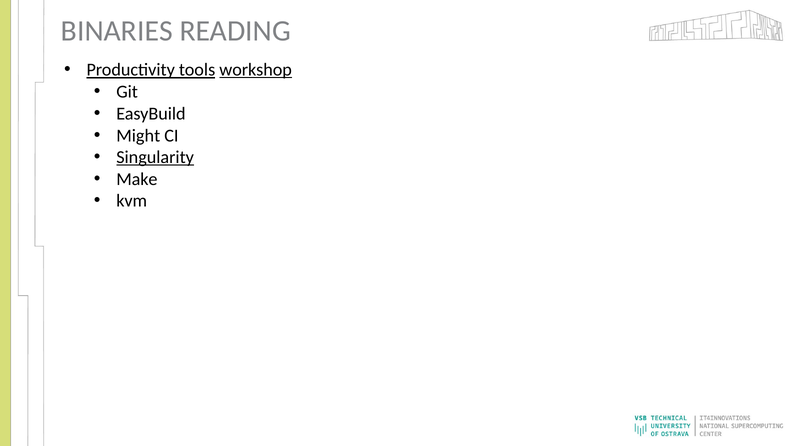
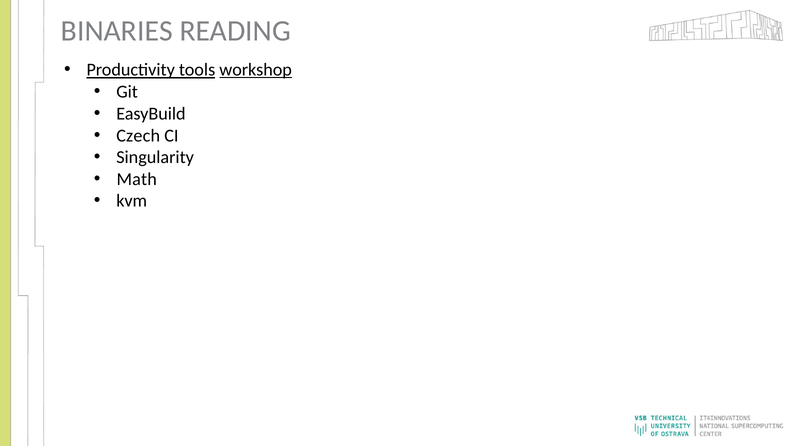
Might: Might -> Czech
Singularity underline: present -> none
Make: Make -> Math
